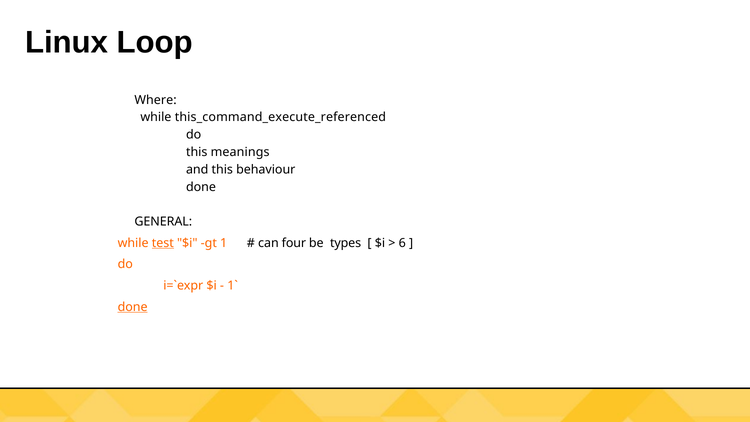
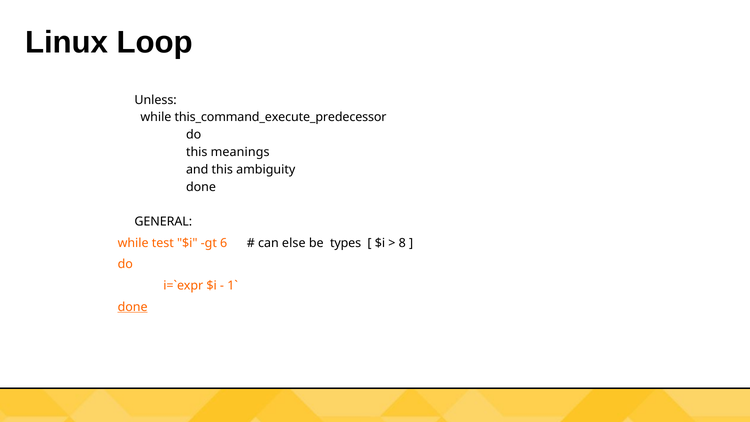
Where: Where -> Unless
this_command_execute_referenced: this_command_execute_referenced -> this_command_execute_predecessor
behaviour: behaviour -> ambiguity
test underline: present -> none
1: 1 -> 6
four: four -> else
6: 6 -> 8
